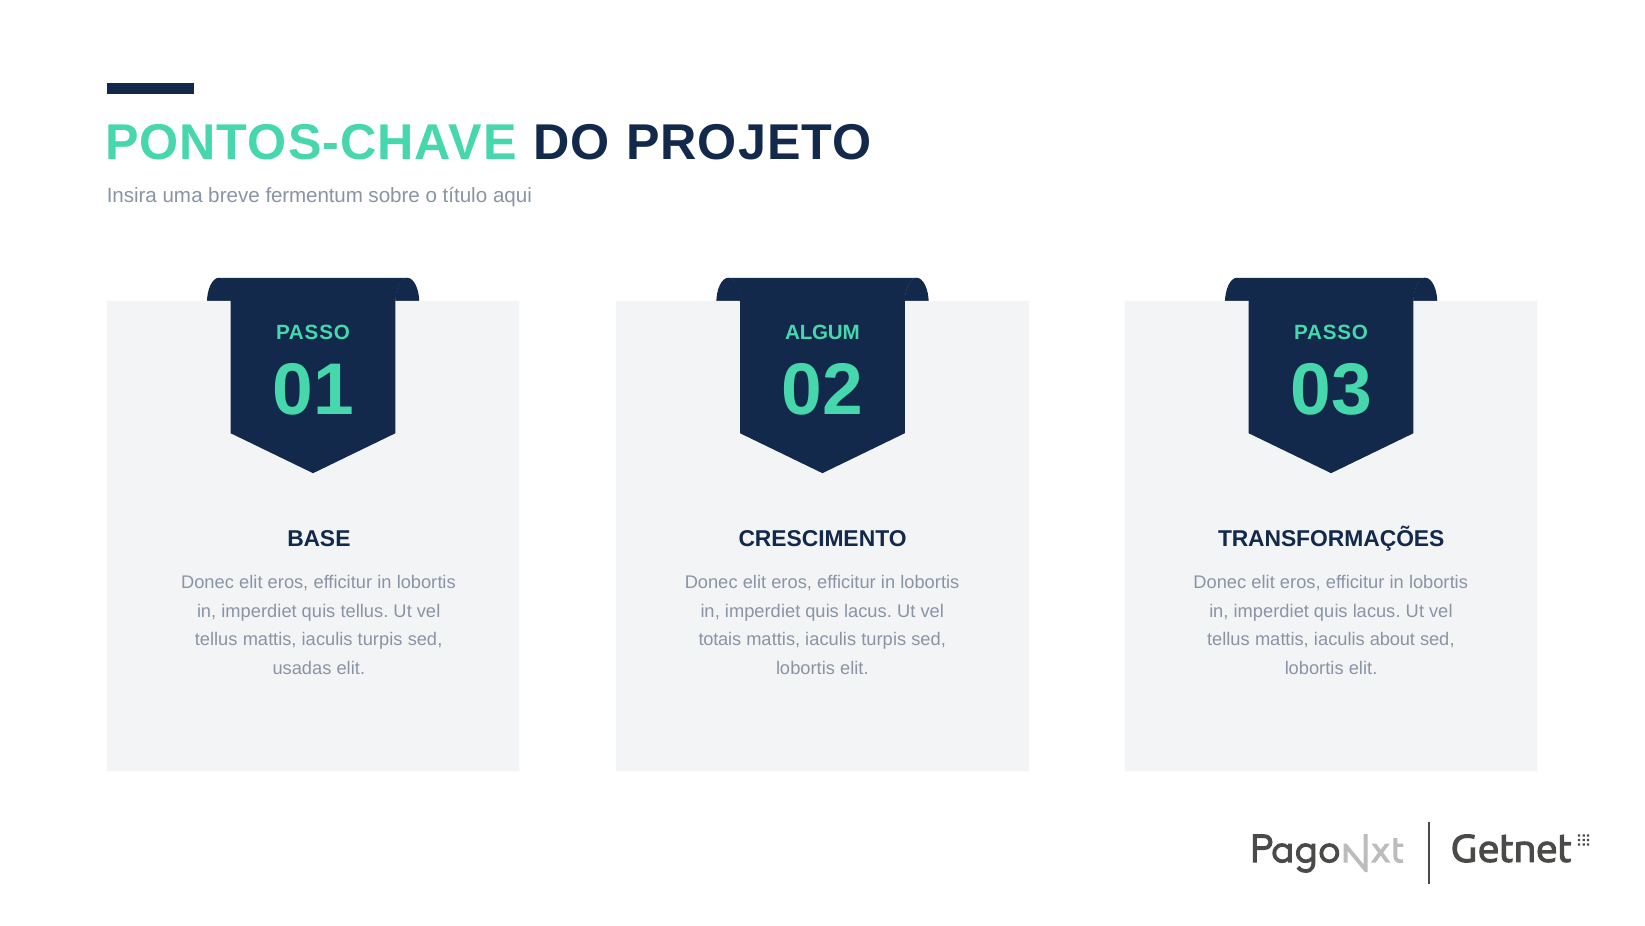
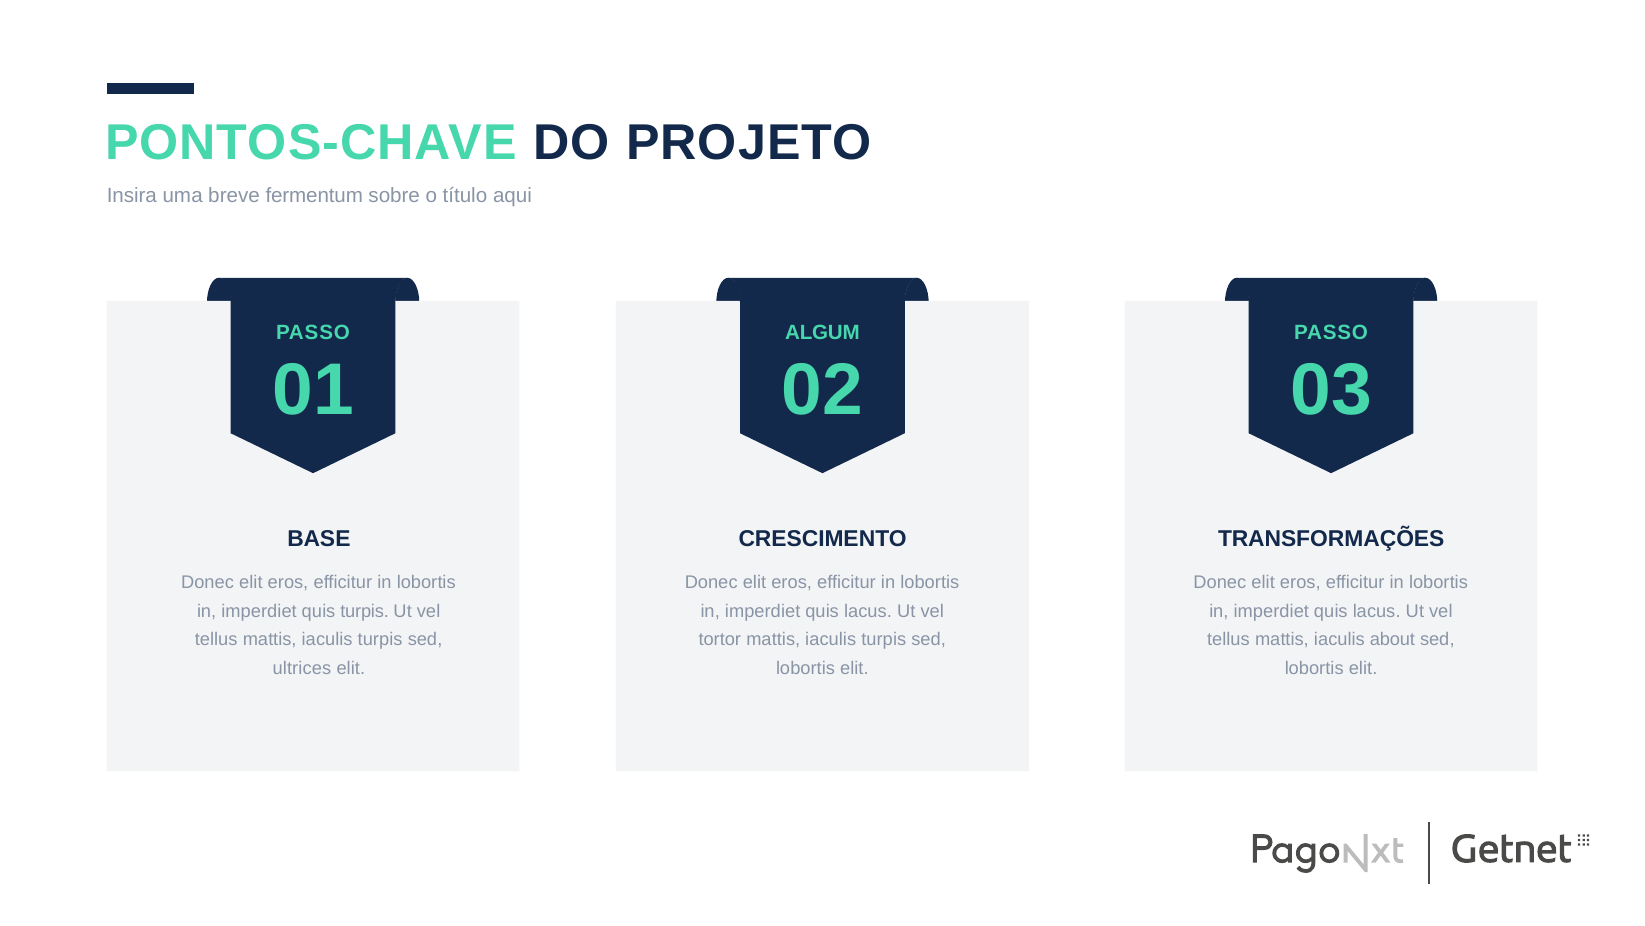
quis tellus: tellus -> turpis
totais: totais -> tortor
usadas: usadas -> ultrices
